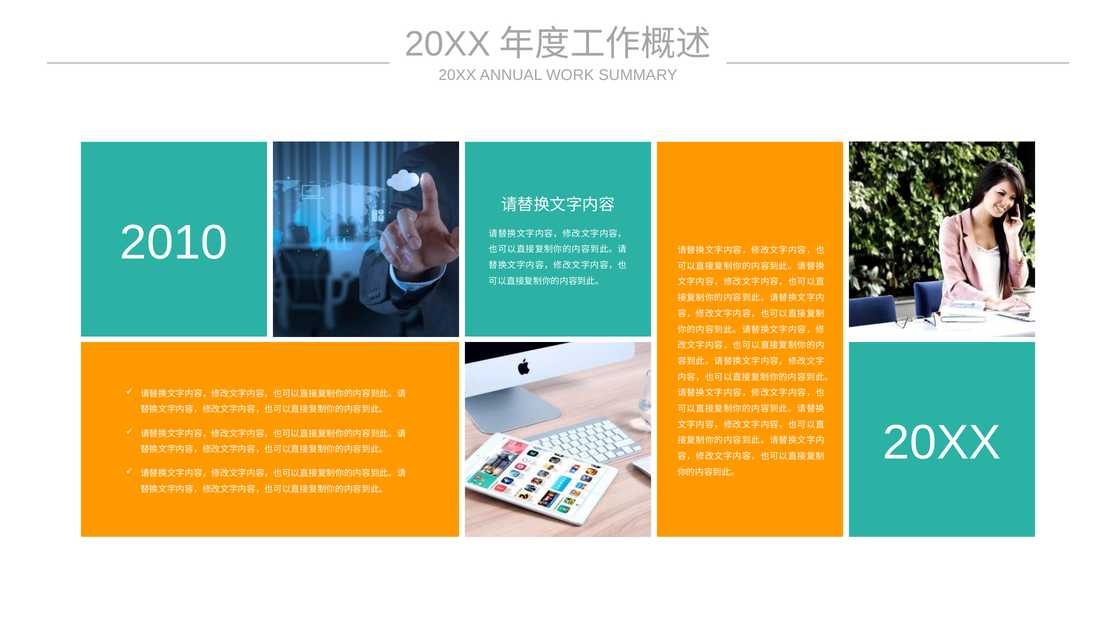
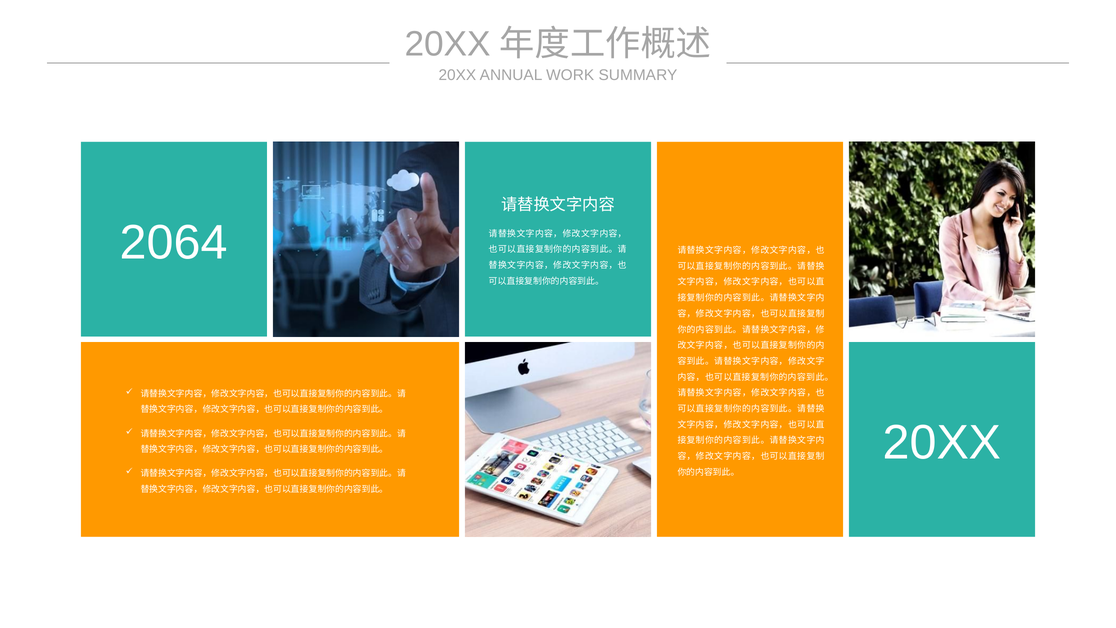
2010: 2010 -> 2064
